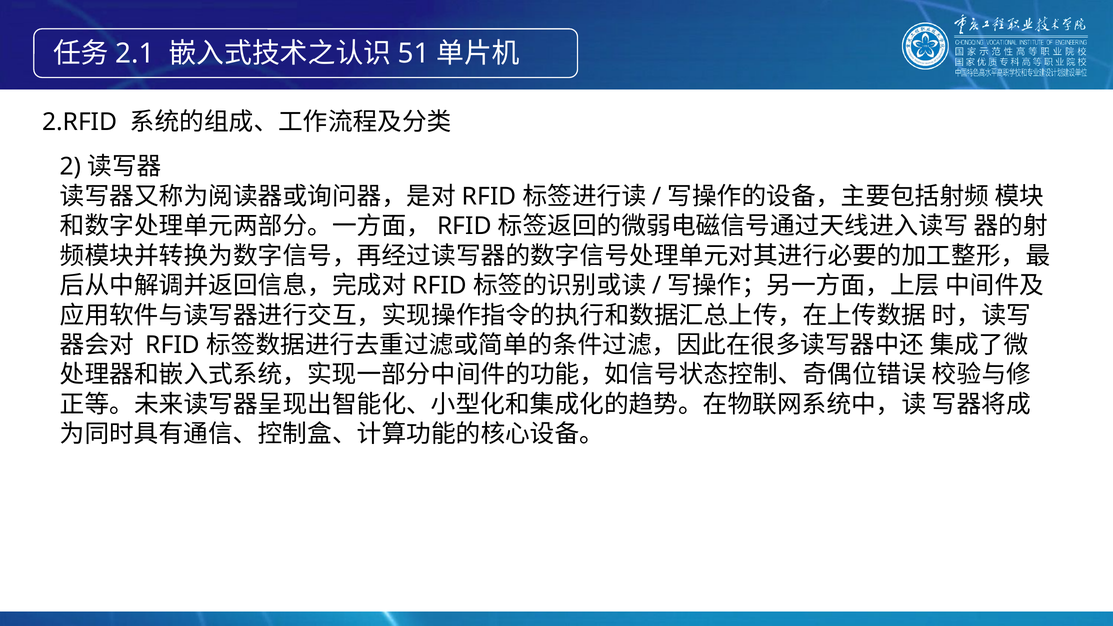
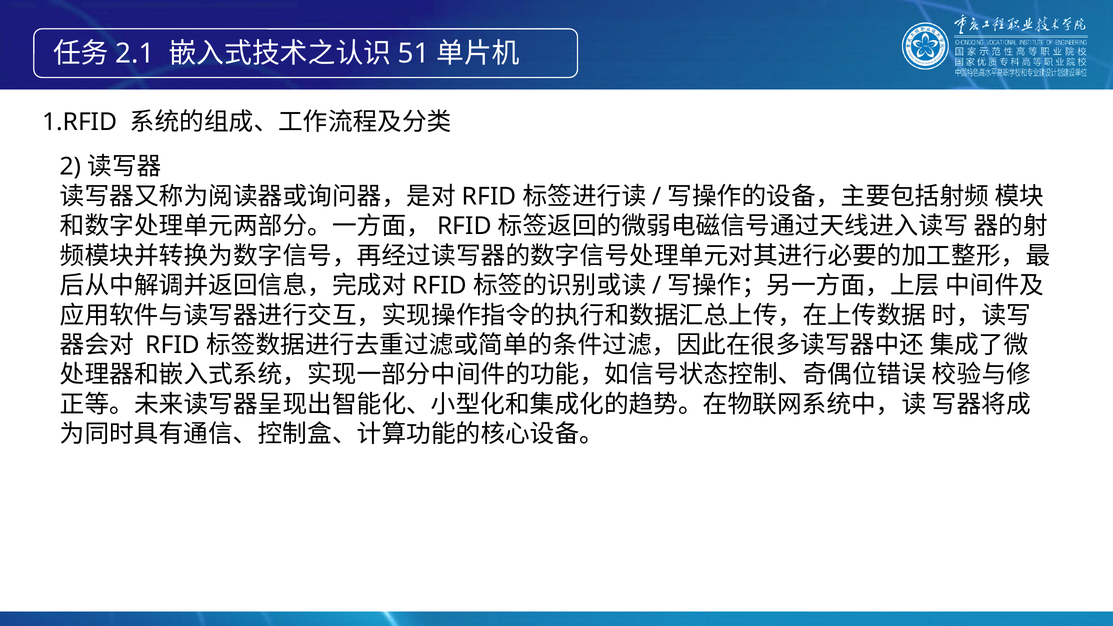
2.RFID: 2.RFID -> 1.RFID
